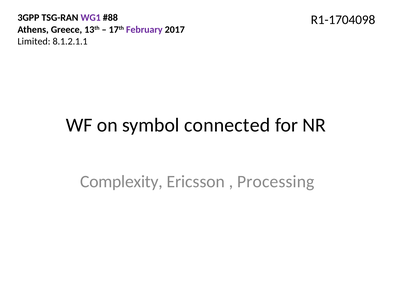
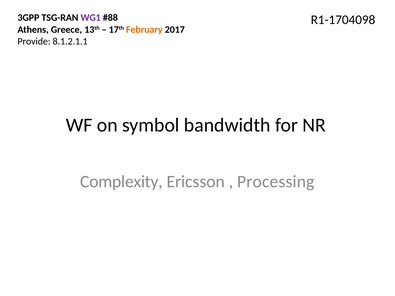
February colour: purple -> orange
Limited: Limited -> Provide
connected: connected -> bandwidth
